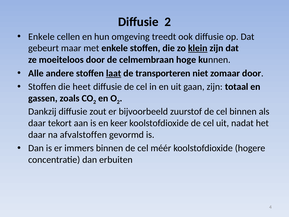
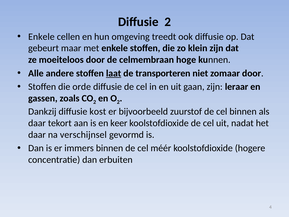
klein underline: present -> none
heet: heet -> orde
totaal: totaal -> leraar
zout: zout -> kost
afvalstoffen: afvalstoffen -> verschijnsel
